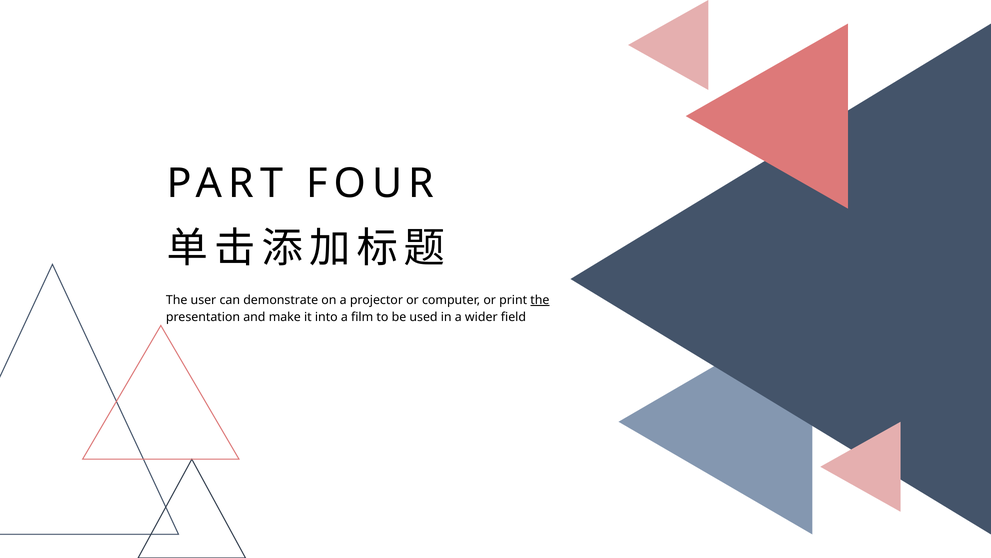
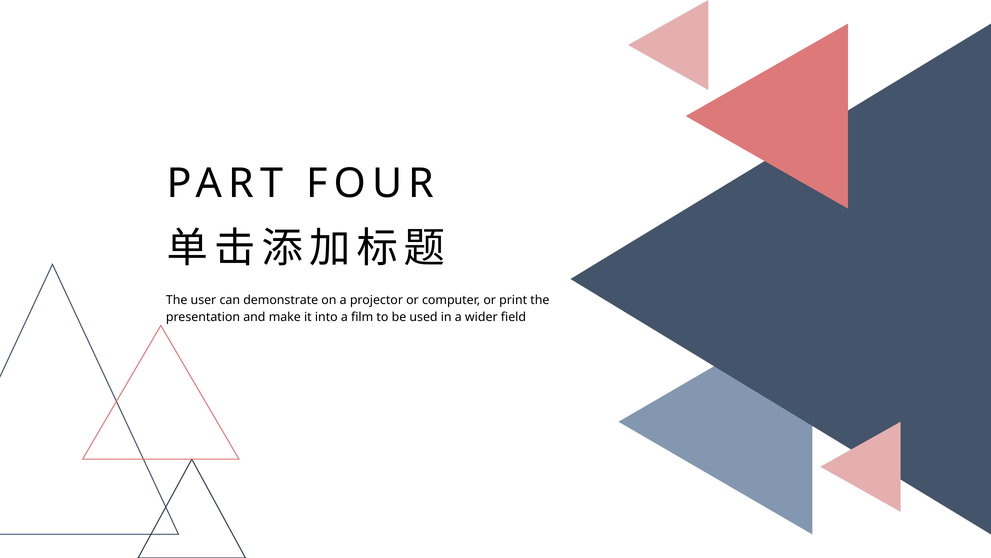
the at (540, 300) underline: present -> none
